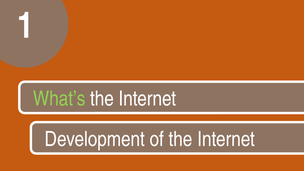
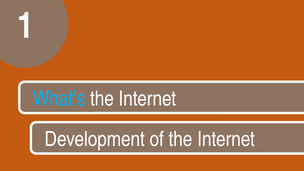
What’s colour: light green -> light blue
